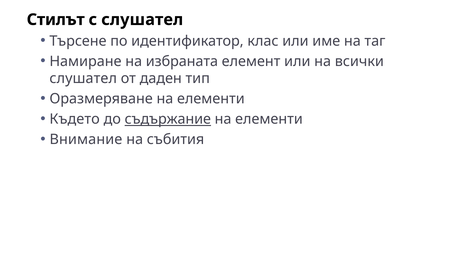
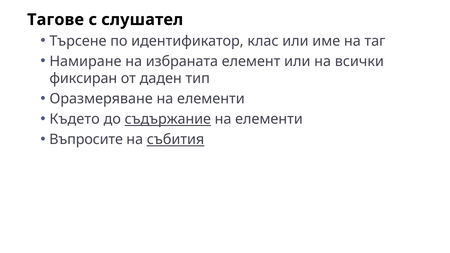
Стилът: Стилът -> Тагове
слушател at (83, 79): слушател -> фиксиран
Внимание: Внимание -> Въпросите
събития underline: none -> present
